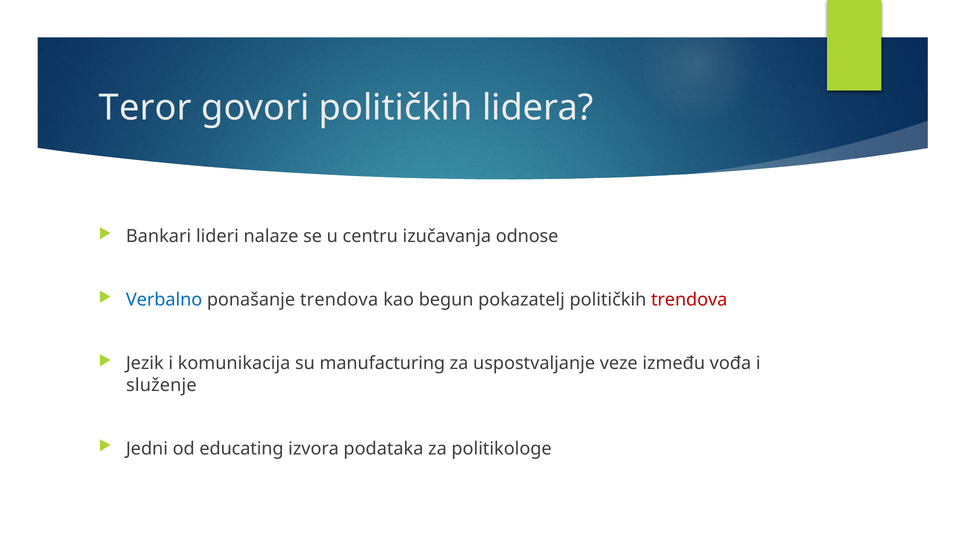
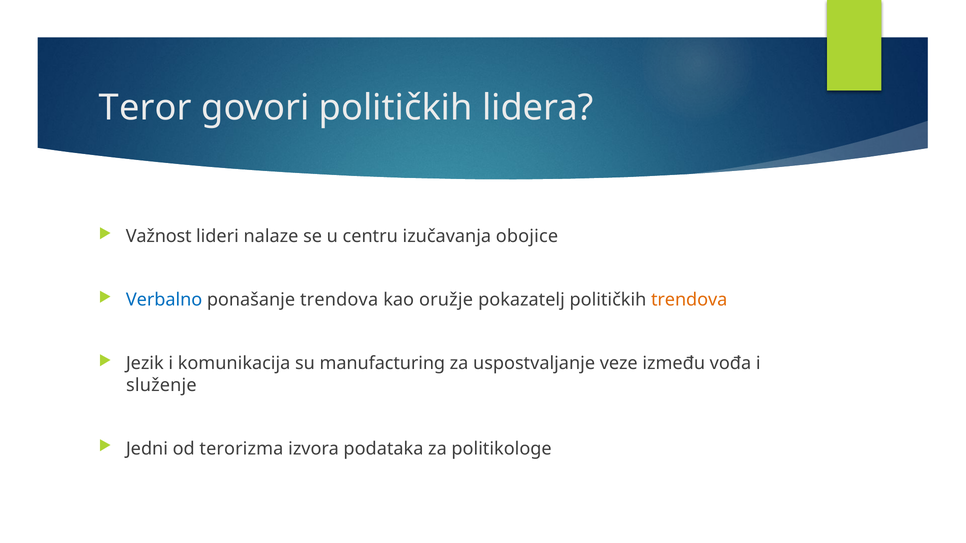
Bankari: Bankari -> Važnost
odnose: odnose -> obojice
begun: begun -> oružje
trendova at (689, 300) colour: red -> orange
educating: educating -> terorizma
